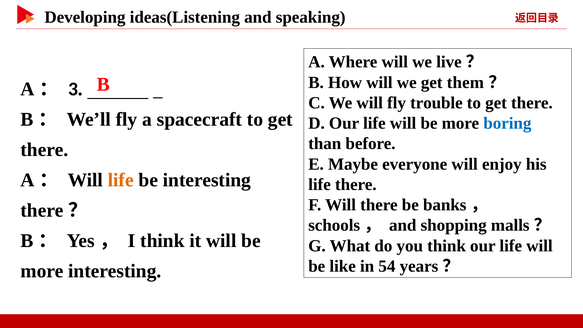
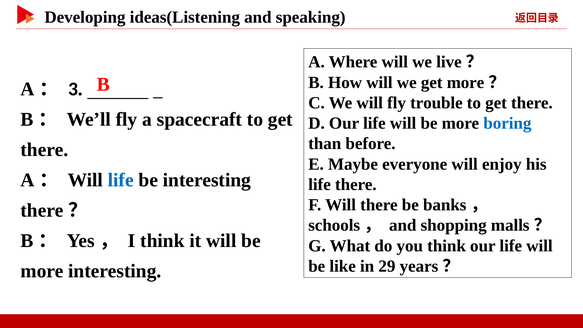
get them: them -> more
life at (121, 180) colour: orange -> blue
54: 54 -> 29
